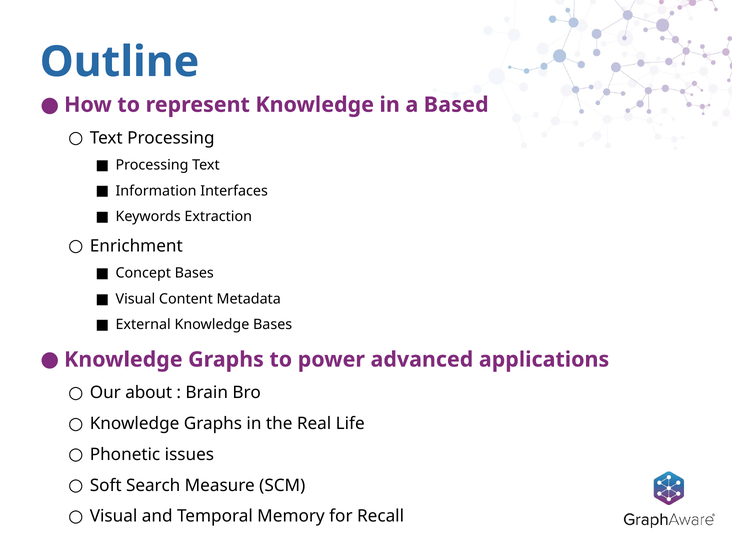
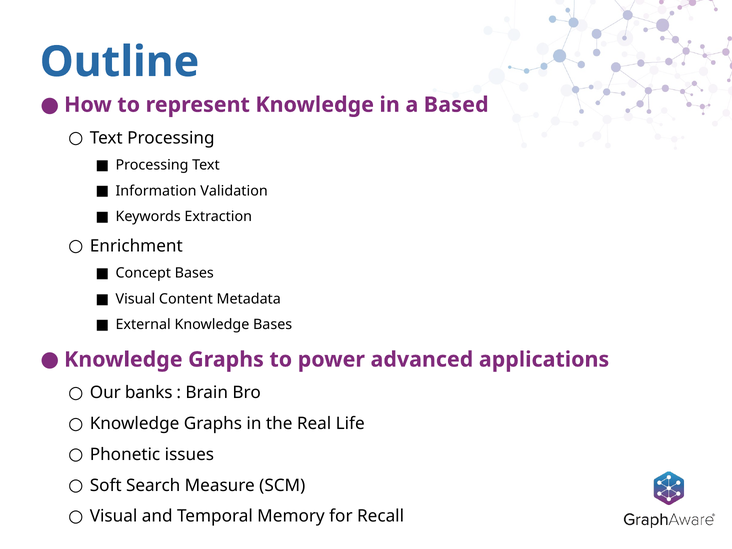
Interfaces: Interfaces -> Validation
about: about -> banks
